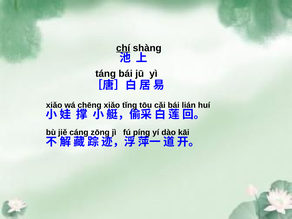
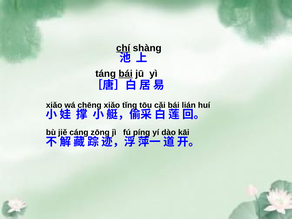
bái at (126, 74) underline: none -> present
